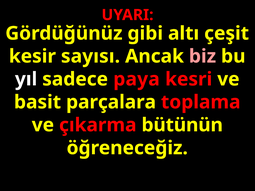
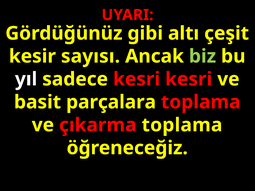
biz colour: pink -> light green
sadece paya: paya -> kesri
çıkarma bütünün: bütünün -> toplama
